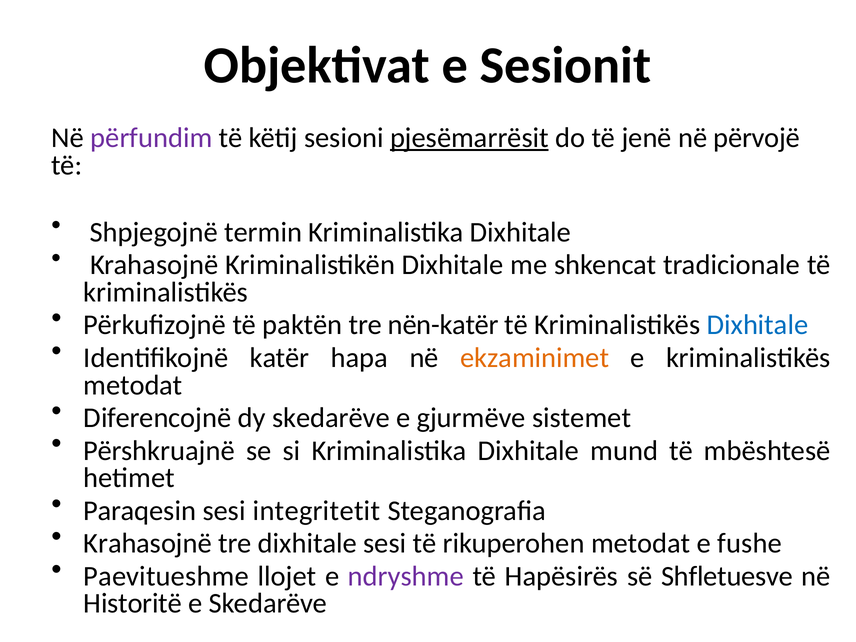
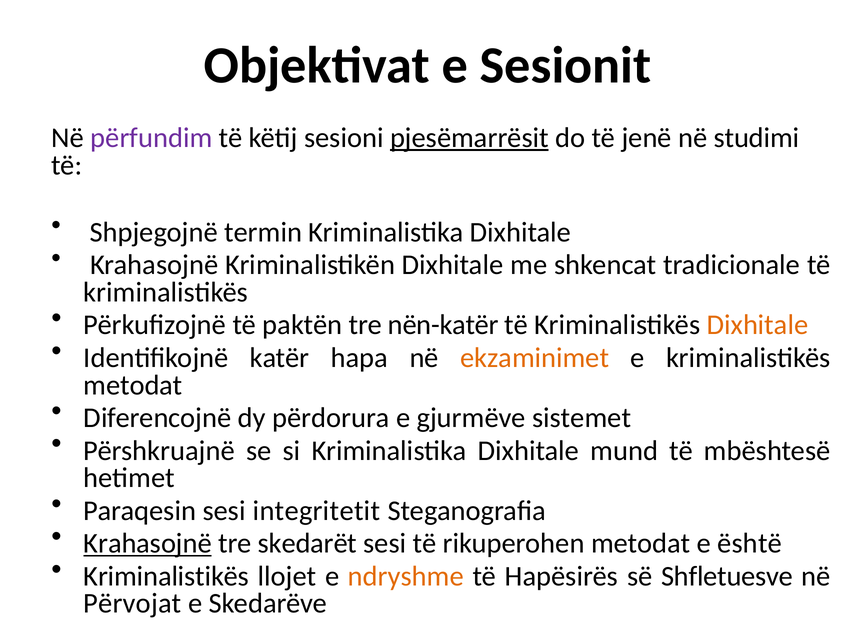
përvojë: përvojë -> studimi
Dixhitale at (757, 325) colour: blue -> orange
dy skedarëve: skedarëve -> përdorura
Krahasojnë at (148, 543) underline: none -> present
tre dixhitale: dixhitale -> skedarët
fushe: fushe -> është
Paevitueshme at (166, 576): Paevitueshme -> Kriminalistikës
ndryshme colour: purple -> orange
Historitë: Historitë -> Përvojat
